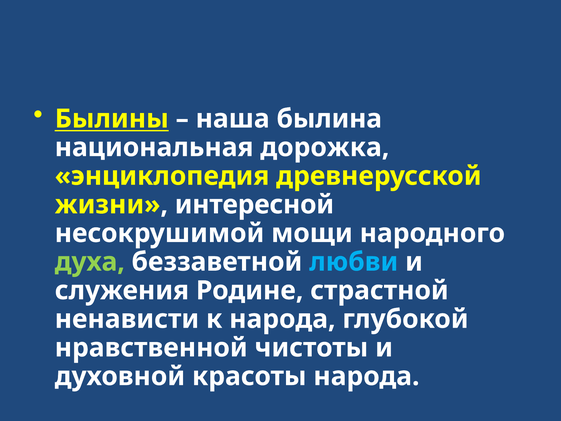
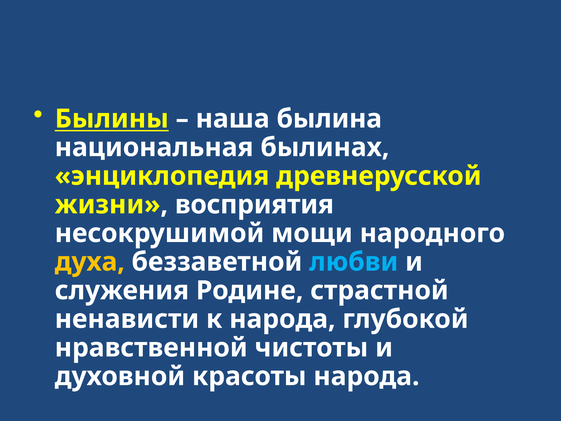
дорожка: дорожка -> былинах
интересной: интересной -> восприятия
духа colour: light green -> yellow
